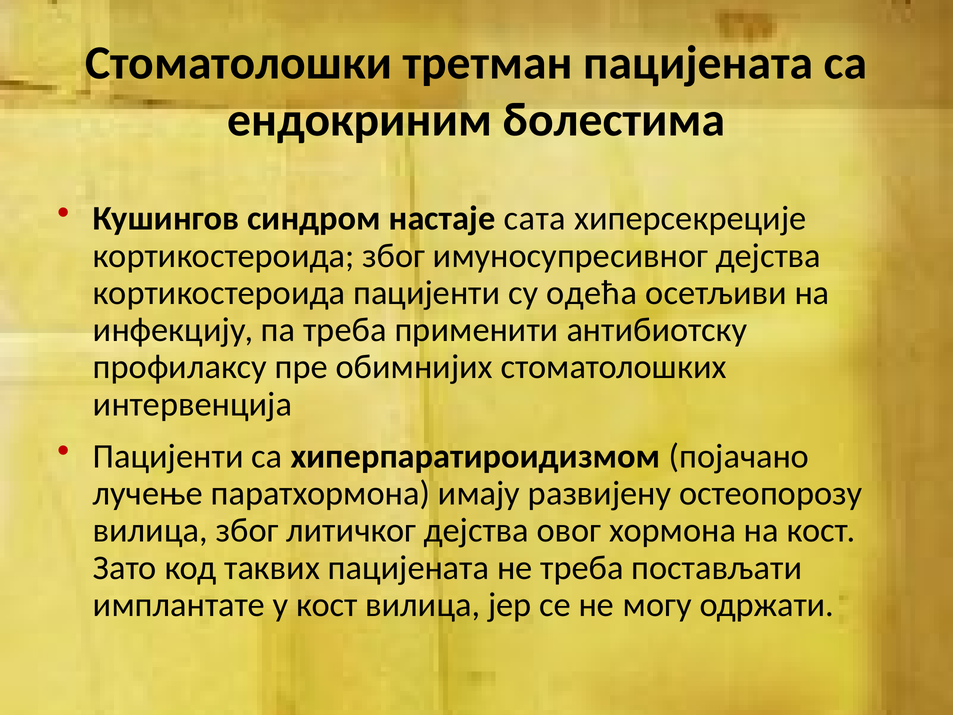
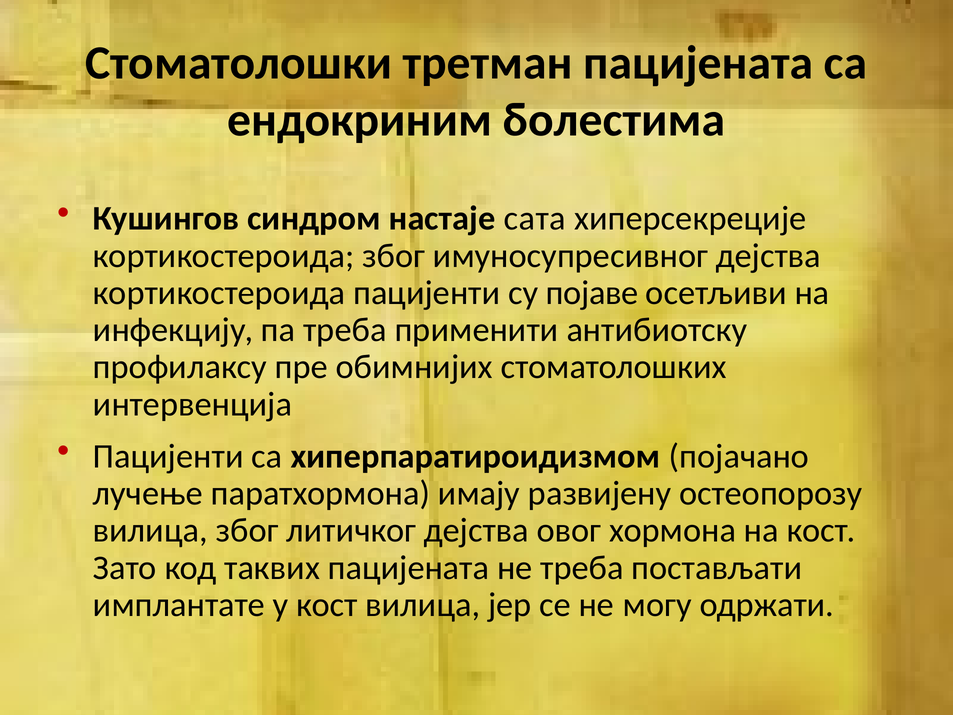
одећа: одећа -> појаве
